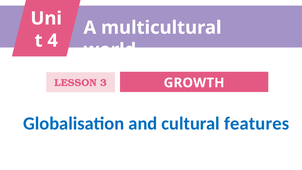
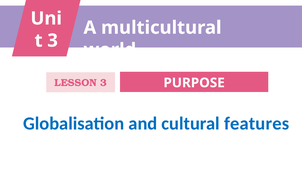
4 at (53, 41): 4 -> 3
GROWTH: GROWTH -> PURPOSE
